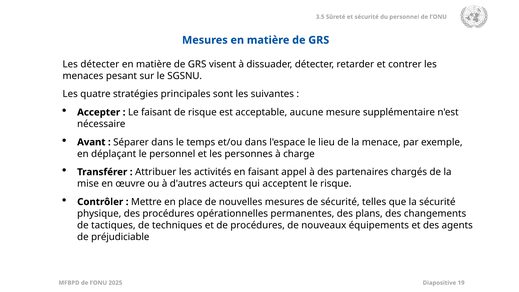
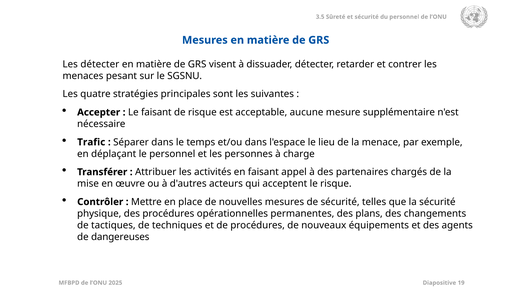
Avant: Avant -> Trafic
préjudiciable: préjudiciable -> dangereuses
